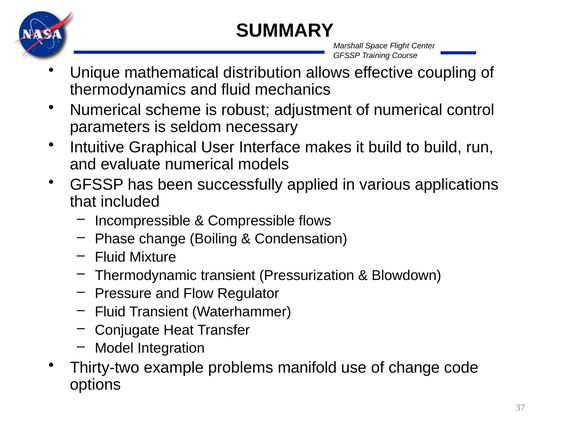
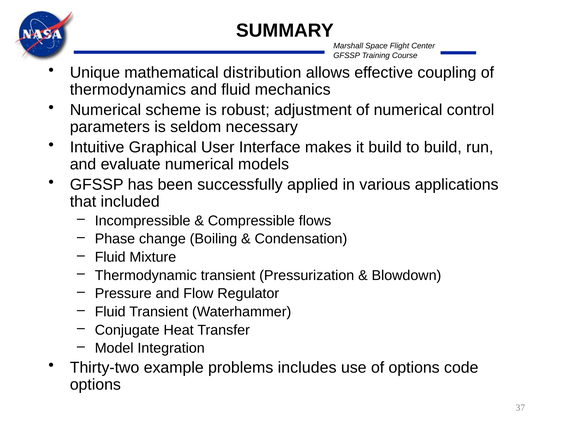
manifold: manifold -> includes
of change: change -> options
